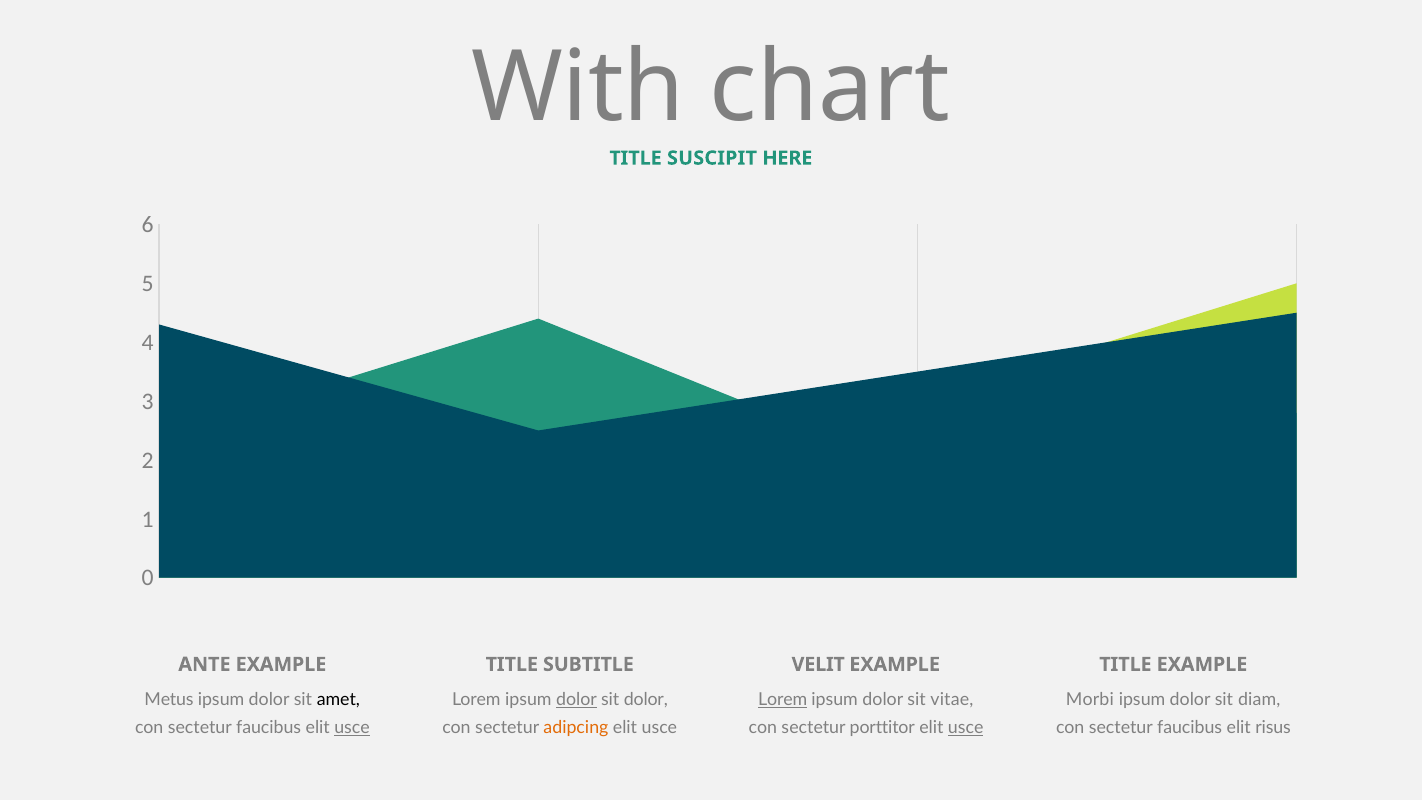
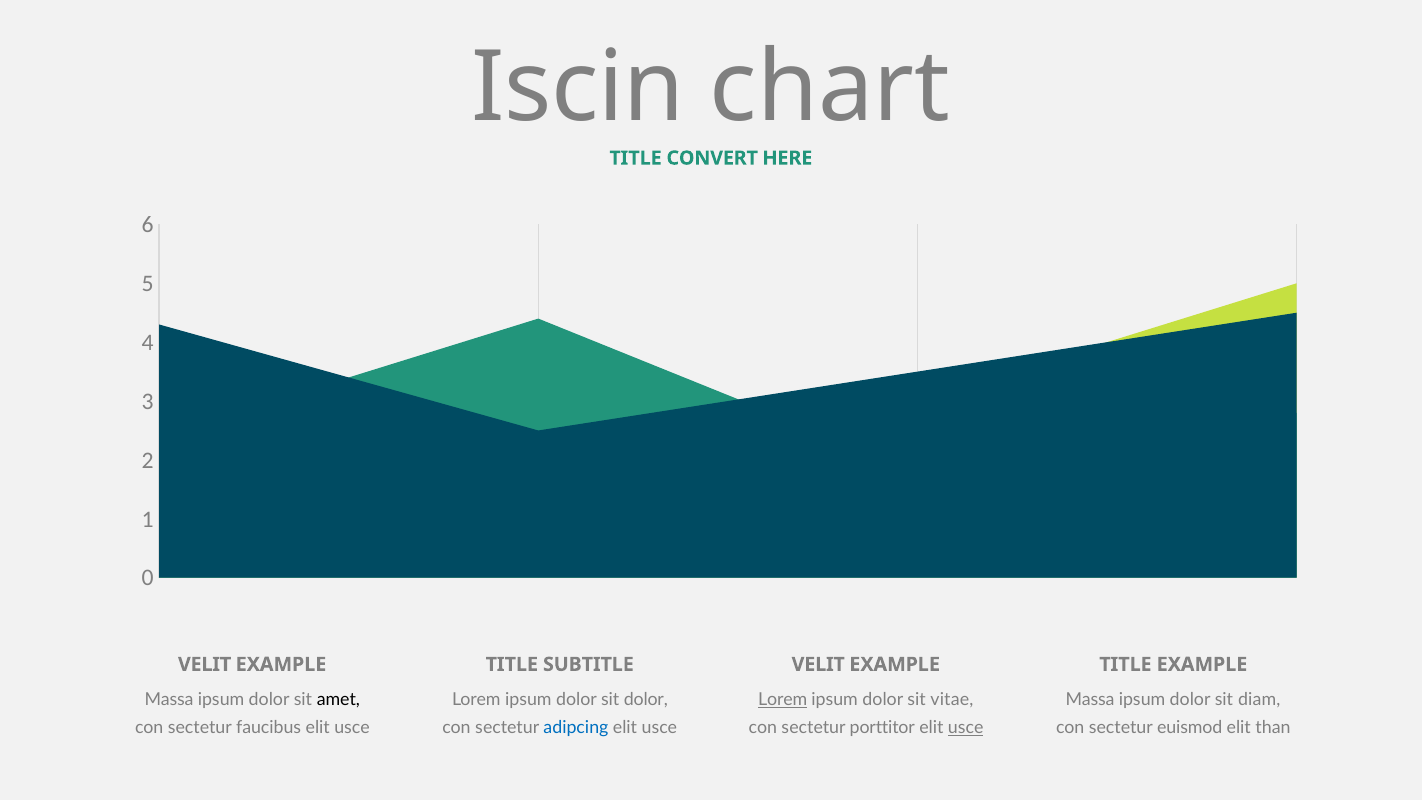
With: With -> Iscin
SUSCIPIT: SUSCIPIT -> CONVERT
ANTE at (204, 664): ANTE -> VELIT
Metus at (169, 700): Metus -> Massa
dolor at (577, 700) underline: present -> none
Morbi at (1090, 700): Morbi -> Massa
usce at (352, 728) underline: present -> none
adipcing colour: orange -> blue
faucibus at (1190, 728): faucibus -> euismod
risus: risus -> than
